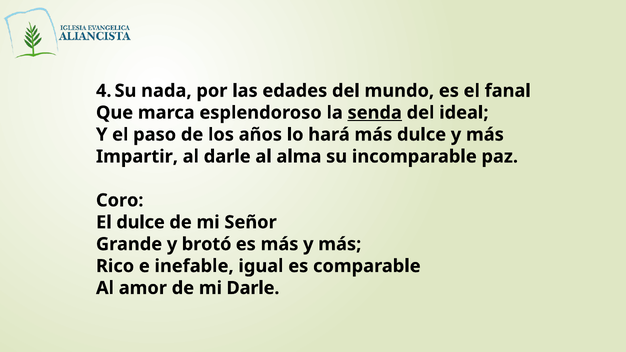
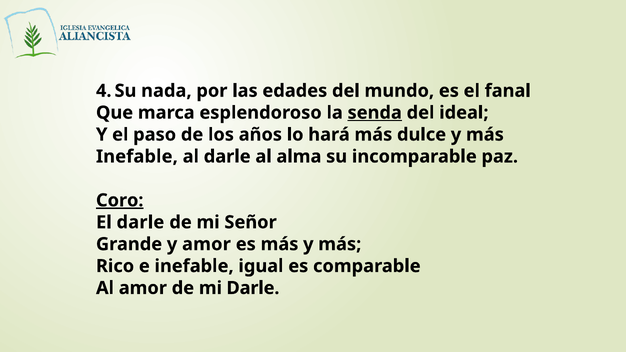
Impartir at (137, 157): Impartir -> Inefable
Coro underline: none -> present
El dulce: dulce -> darle
y brotó: brotó -> amor
